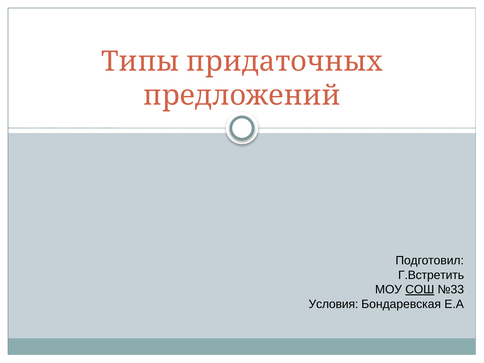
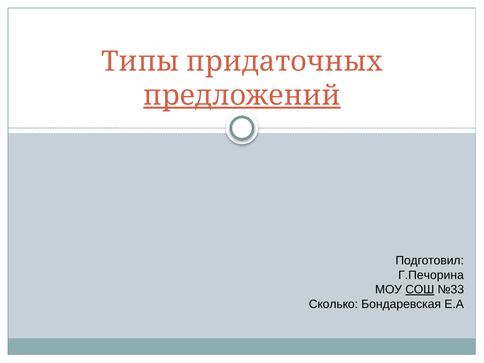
предложений underline: none -> present
Г.Встретить: Г.Встретить -> Г.Печорина
Условия: Условия -> Сколько
